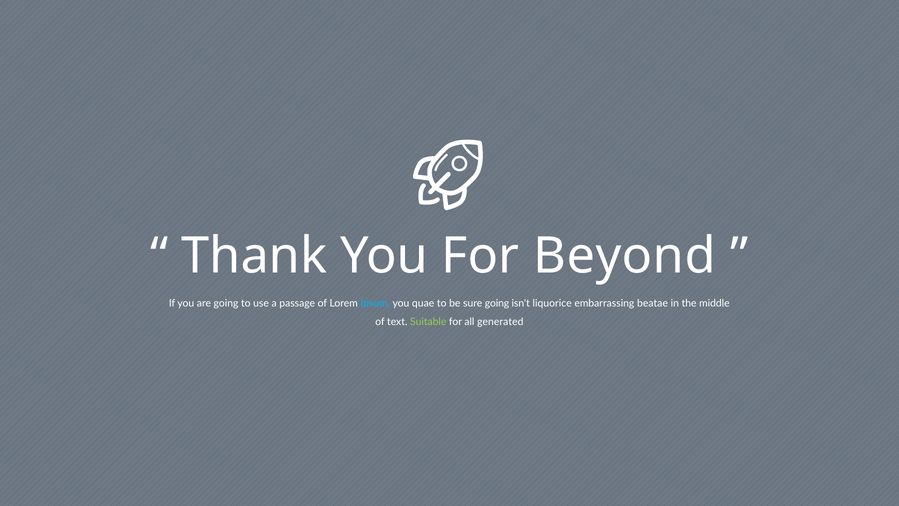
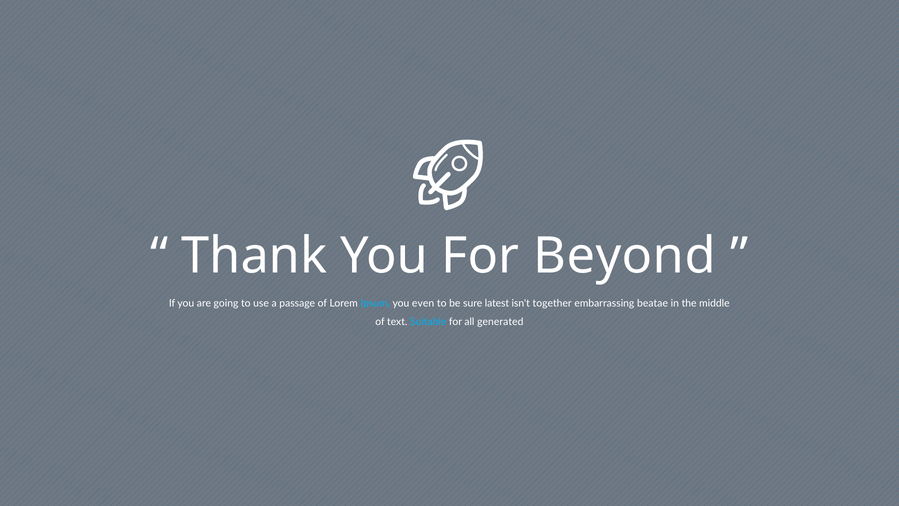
quae: quae -> even
sure going: going -> latest
liquorice: liquorice -> together
Suitable colour: light green -> light blue
